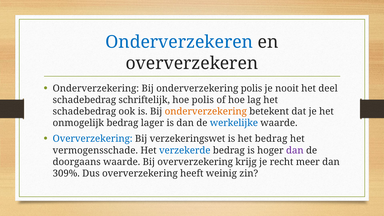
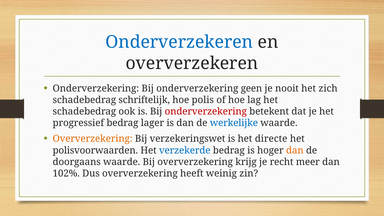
onderverzekering polis: polis -> geen
deel: deel -> zich
onderverzekering at (206, 111) colour: orange -> red
onmogelijk: onmogelijk -> progressief
Oververzekering at (93, 139) colour: blue -> orange
het bedrag: bedrag -> directe
vermogensschade: vermogensschade -> polisvoorwaarden
dan at (295, 150) colour: purple -> orange
309%: 309% -> 102%
